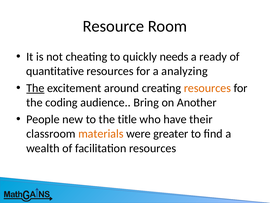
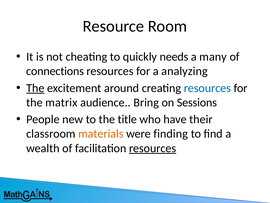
ready: ready -> many
quantitative: quantitative -> connections
resources at (207, 88) colour: orange -> blue
coding: coding -> matrix
Another: Another -> Sessions
greater: greater -> finding
resources at (153, 148) underline: none -> present
